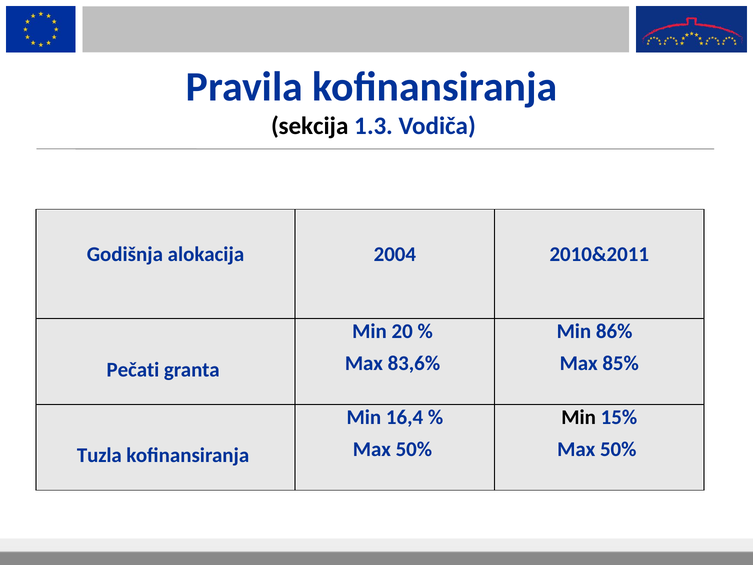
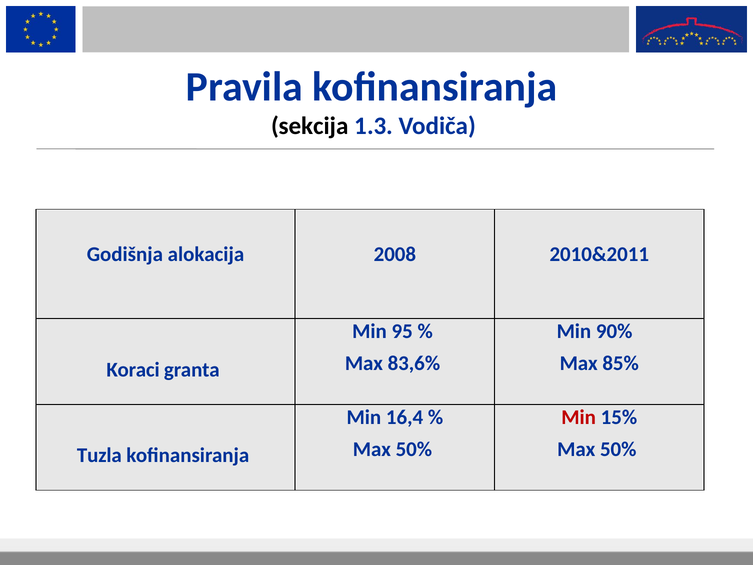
2004: 2004 -> 2008
20: 20 -> 95
86%: 86% -> 90%
Pečati: Pečati -> Koraci
Min at (579, 417) colour: black -> red
